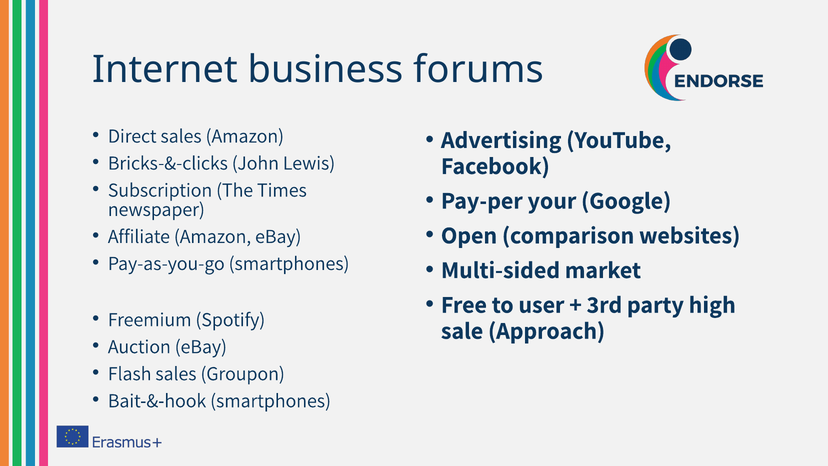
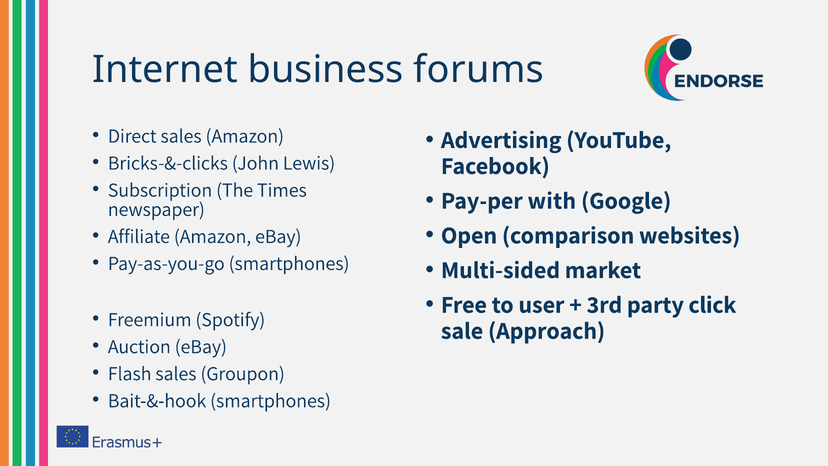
your: your -> with
high: high -> click
